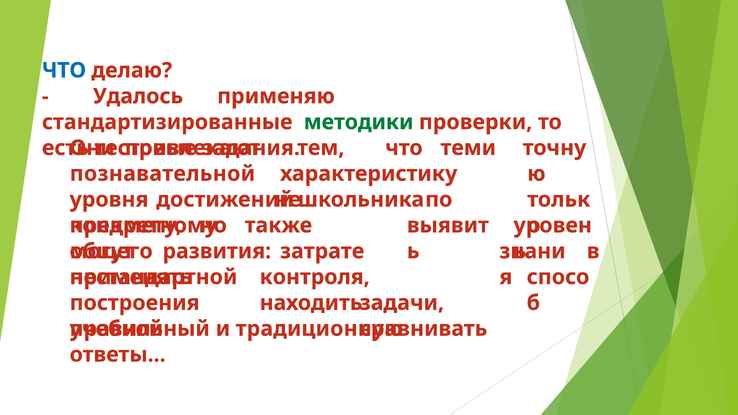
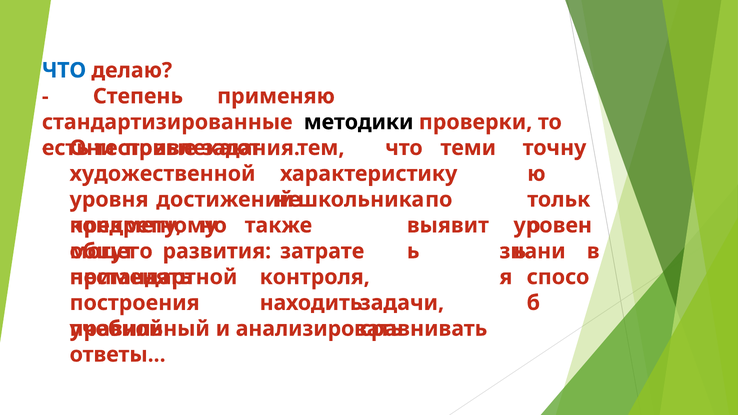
Удалось: Удалось -> Степень
методики colour: green -> black
познавательной: познавательной -> художественной
традиционную: традиционную -> анализировать
